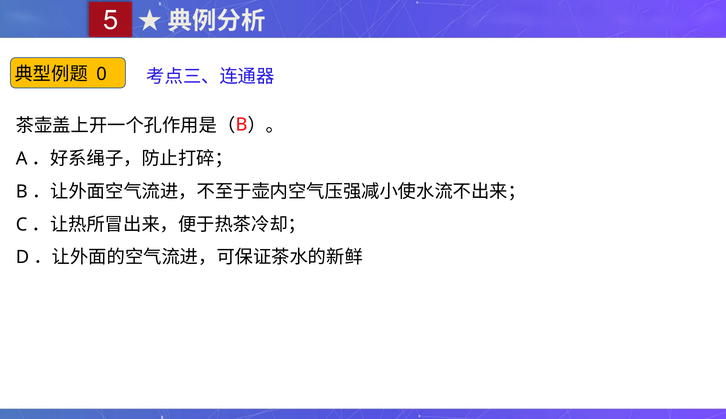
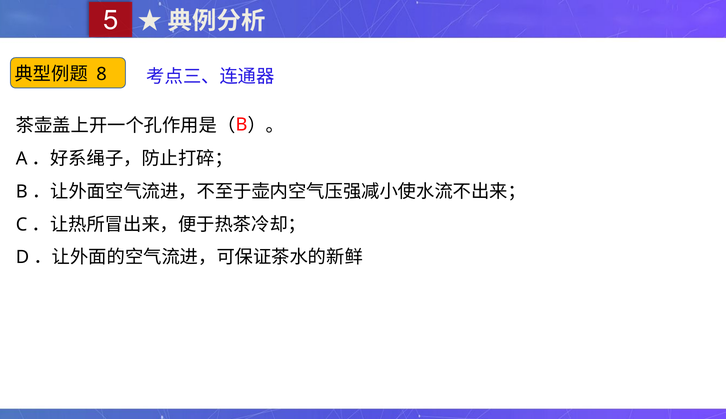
0: 0 -> 8
